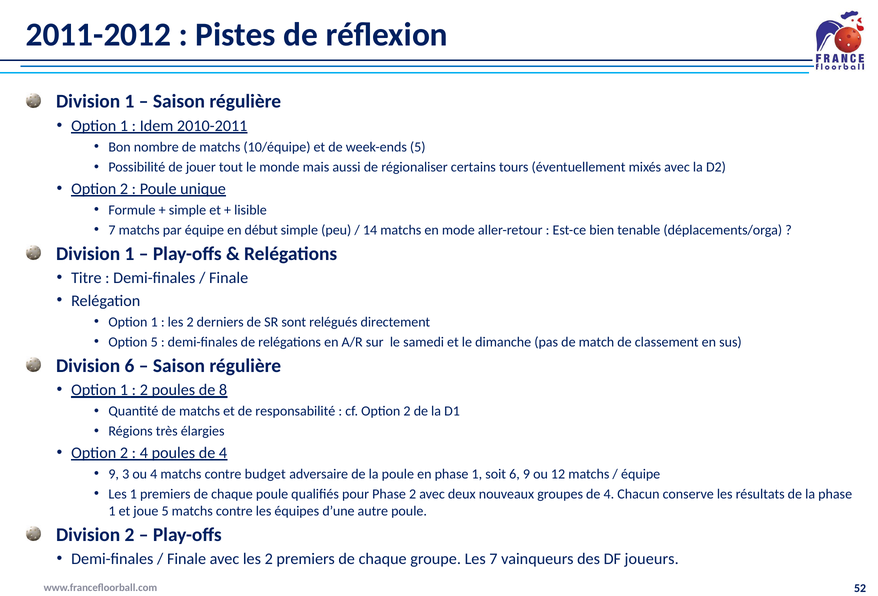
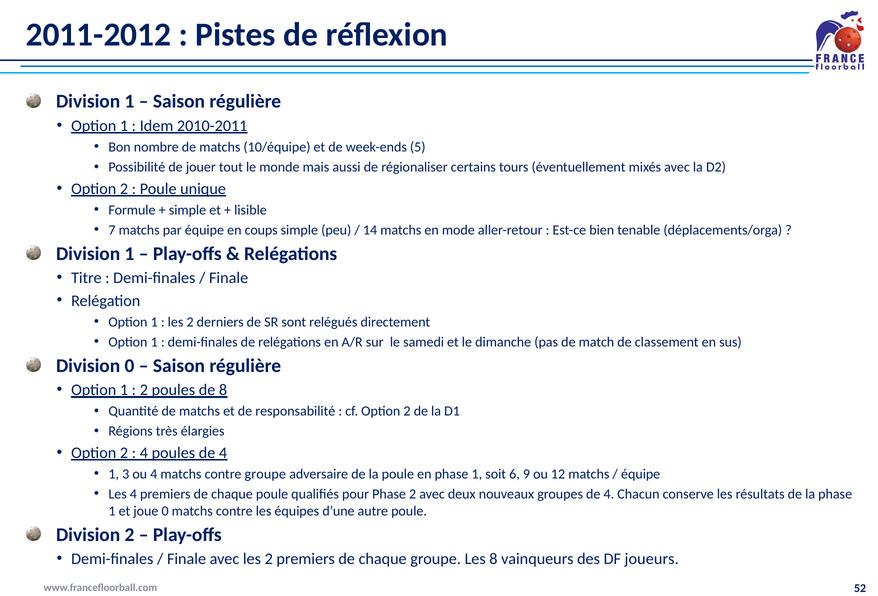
début: début -> coups
5 at (154, 342): 5 -> 1
Division 6: 6 -> 0
9 at (114, 475): 9 -> 1
contre budget: budget -> groupe
Les 1: 1 -> 4
joue 5: 5 -> 0
Les 7: 7 -> 8
